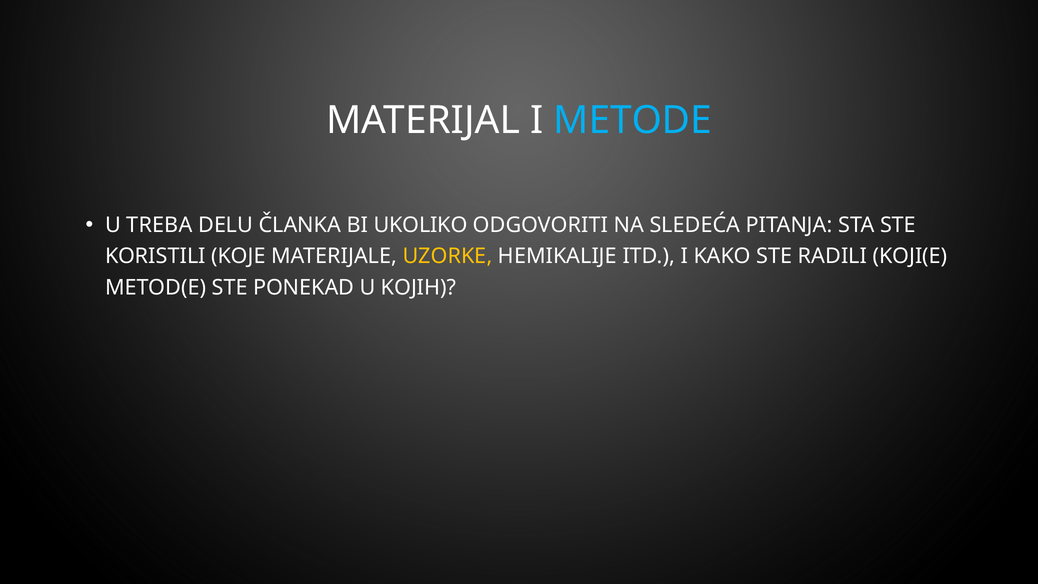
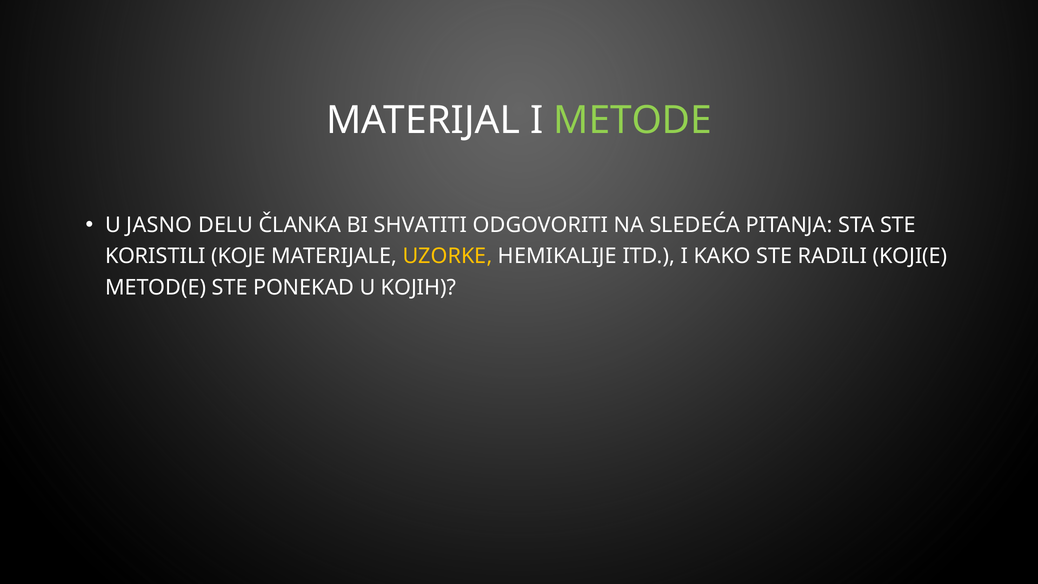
METODE colour: light blue -> light green
TREBA: TREBA -> JASNO
UKOLIKO: UKOLIKO -> SHVATITI
